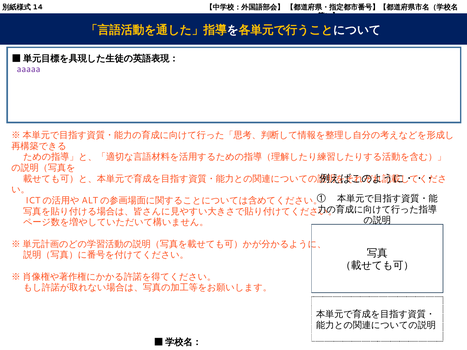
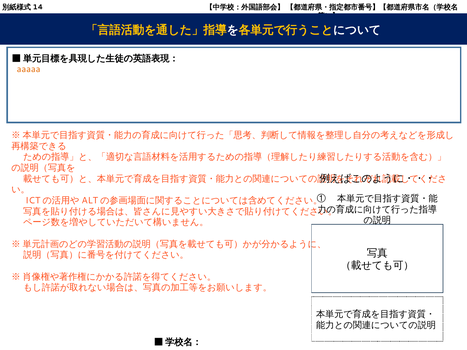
aaaaa colour: purple -> orange
